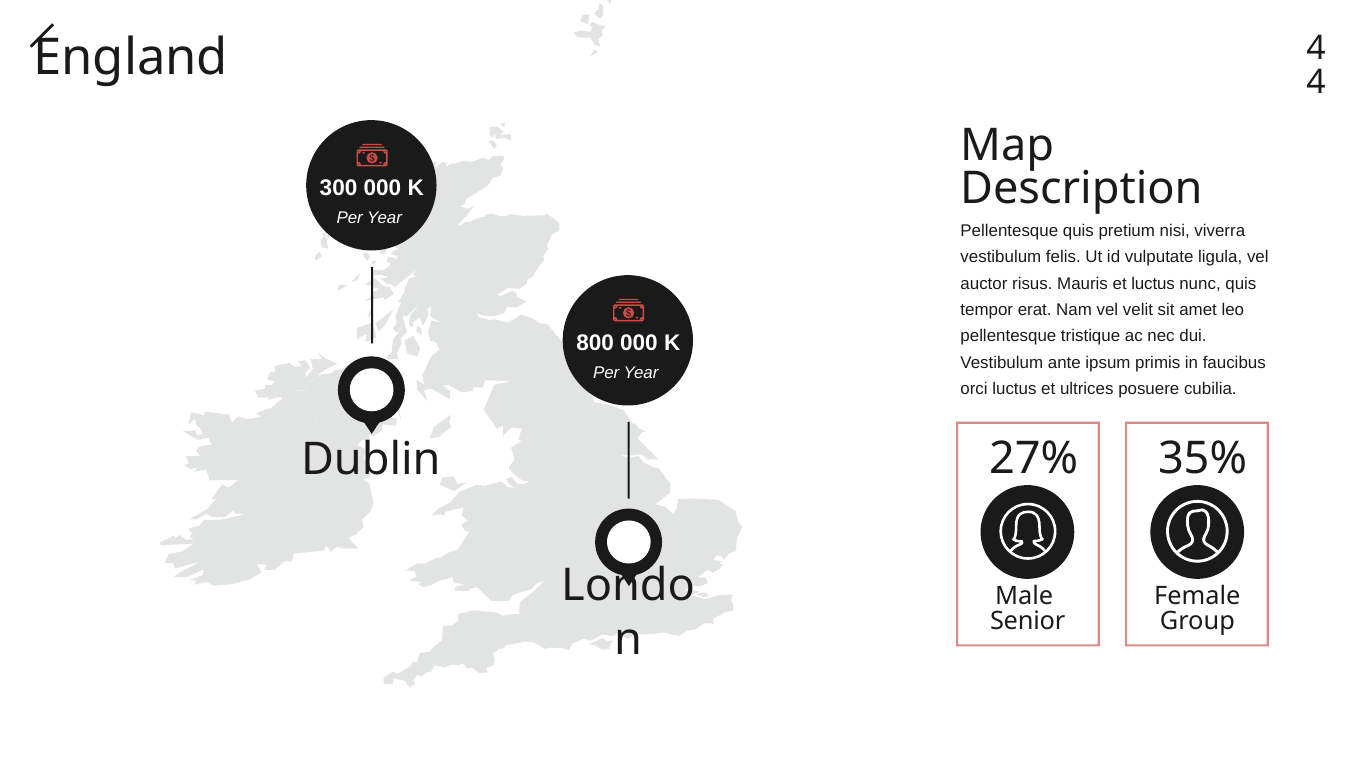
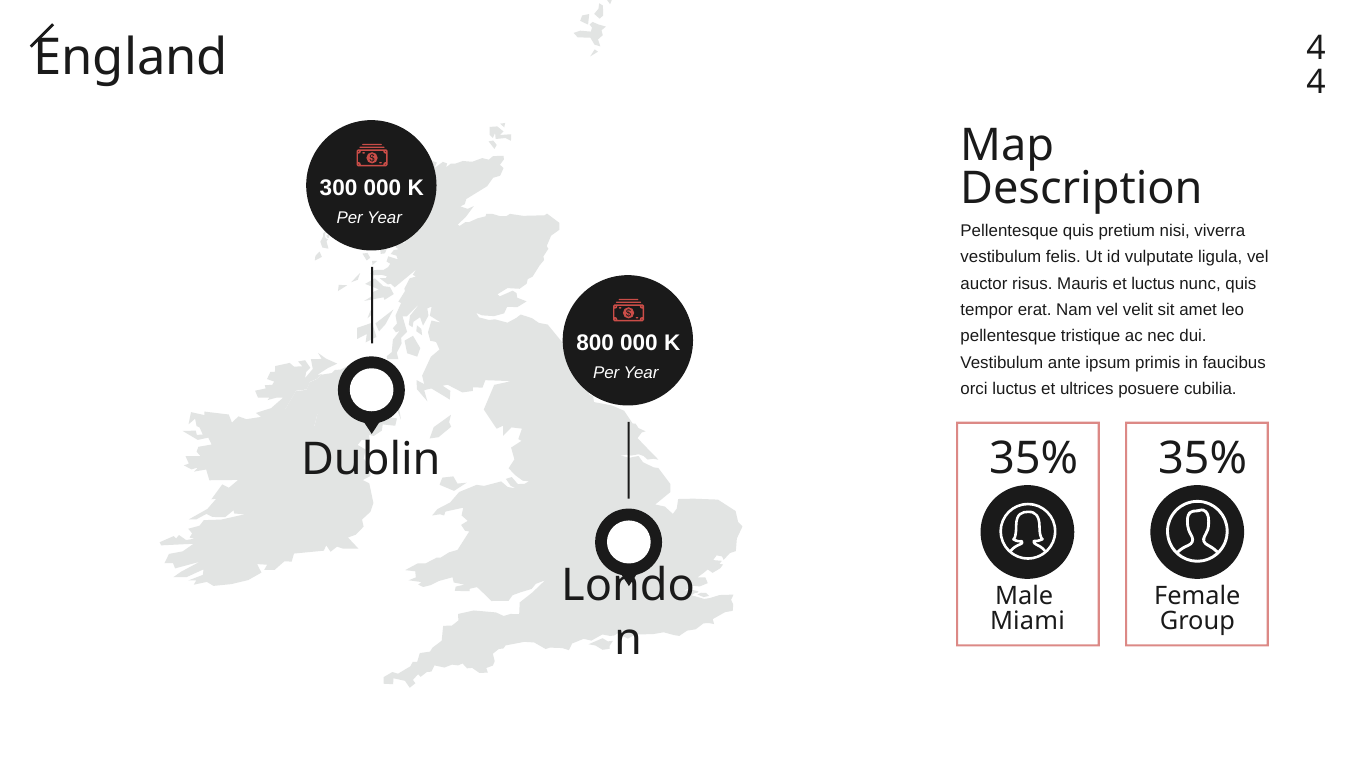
27% at (1034, 459): 27% -> 35%
Senior: Senior -> Miami
